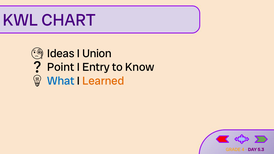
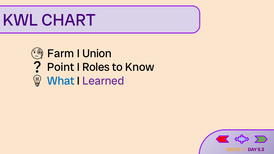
Ideas: Ideas -> Farm
Entry: Entry -> Roles
Learned colour: orange -> purple
